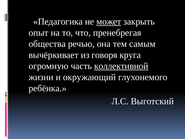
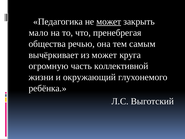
опыт: опыт -> мало
из говоря: говоря -> может
коллективной underline: present -> none
